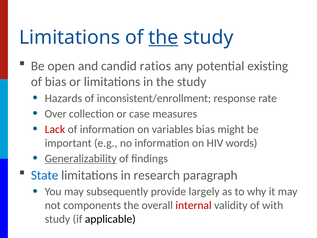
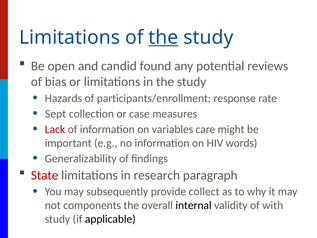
ratios: ratios -> found
existing: existing -> reviews
inconsistent/enrollment: inconsistent/enrollment -> participants/enrollment
Over: Over -> Sept
variables bias: bias -> care
Generalizability underline: present -> none
State colour: blue -> red
largely: largely -> collect
internal colour: red -> black
